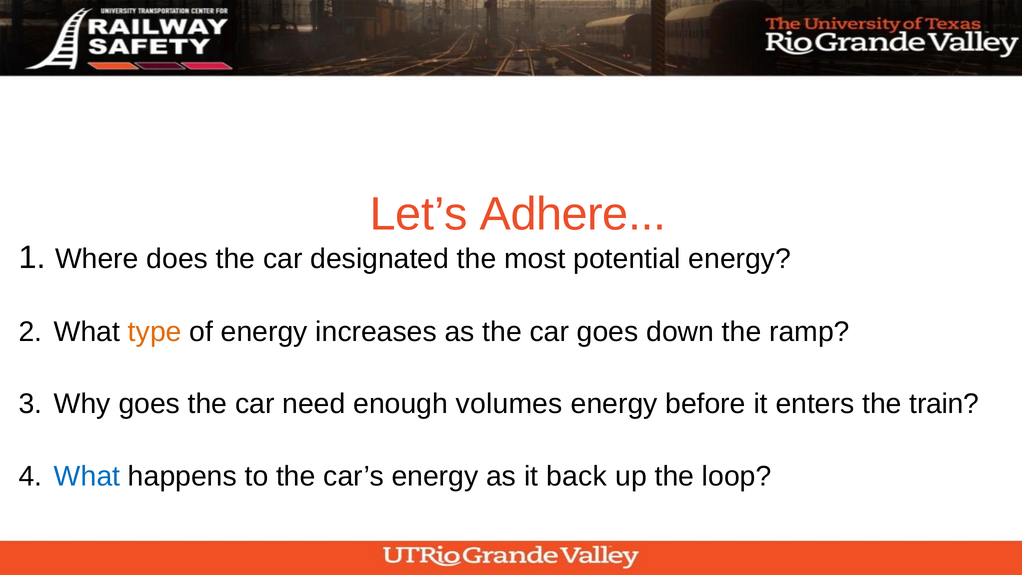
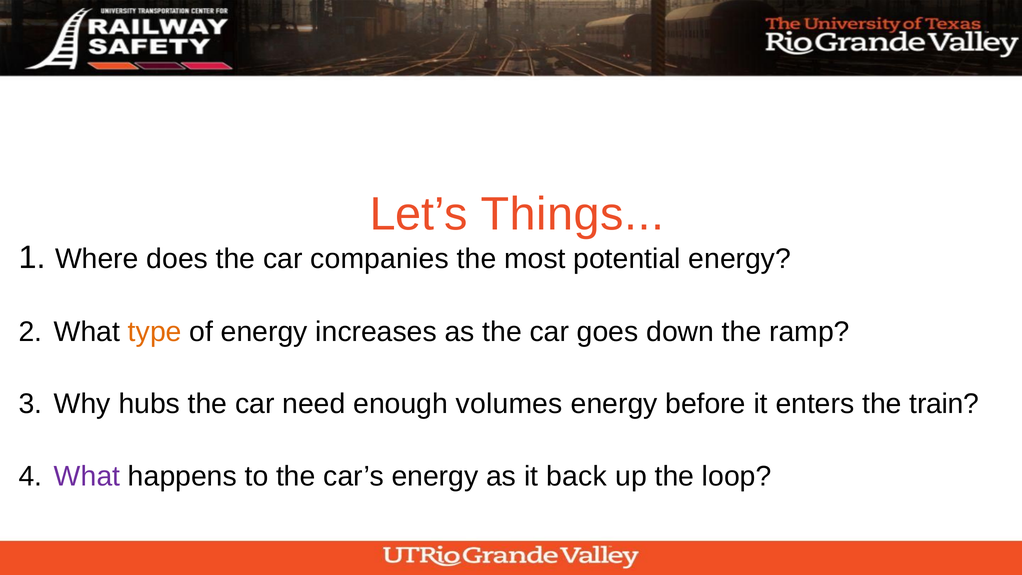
Adhere: Adhere -> Things
designated: designated -> companies
Why goes: goes -> hubs
What at (87, 476) colour: blue -> purple
